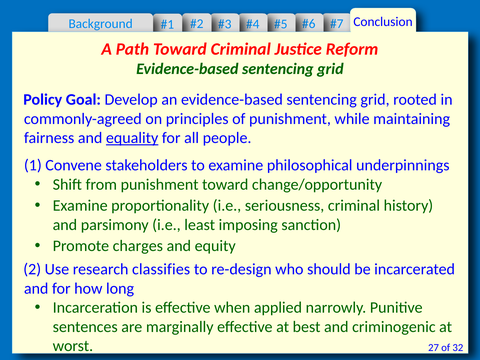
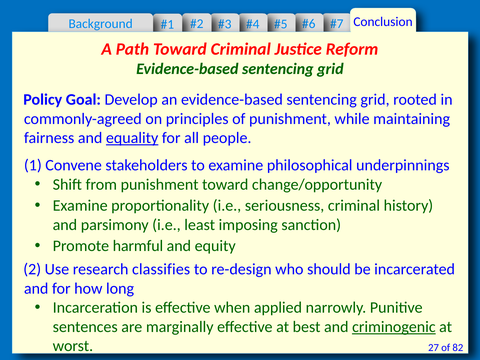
charges: charges -> harmful
criminogenic underline: none -> present
32: 32 -> 82
